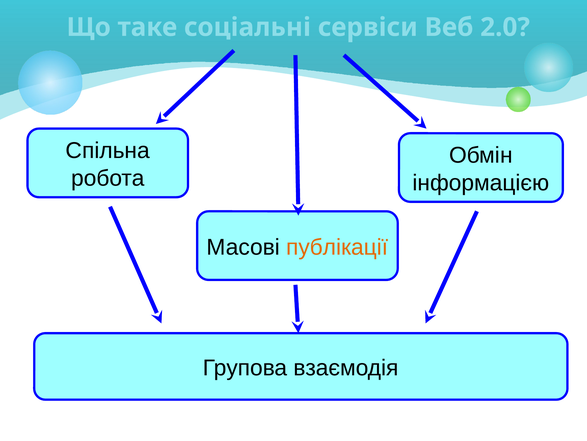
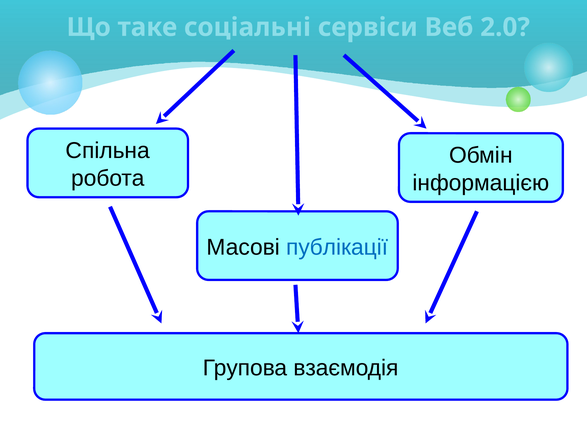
публікації colour: orange -> blue
